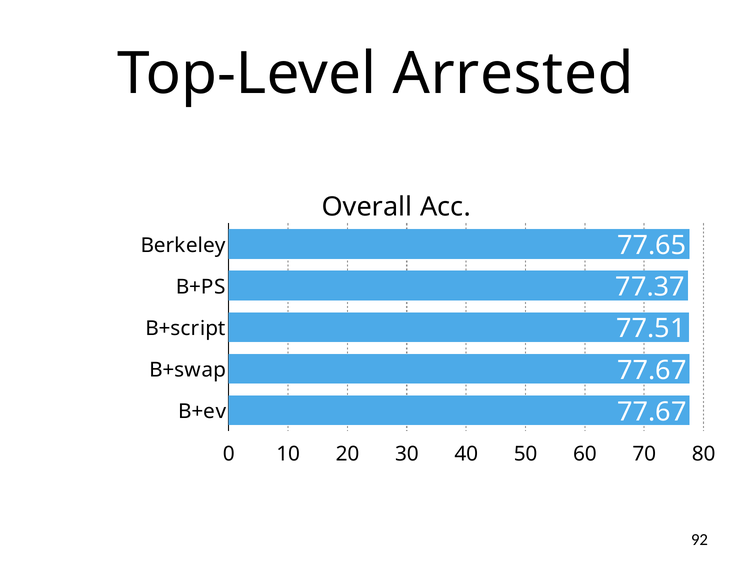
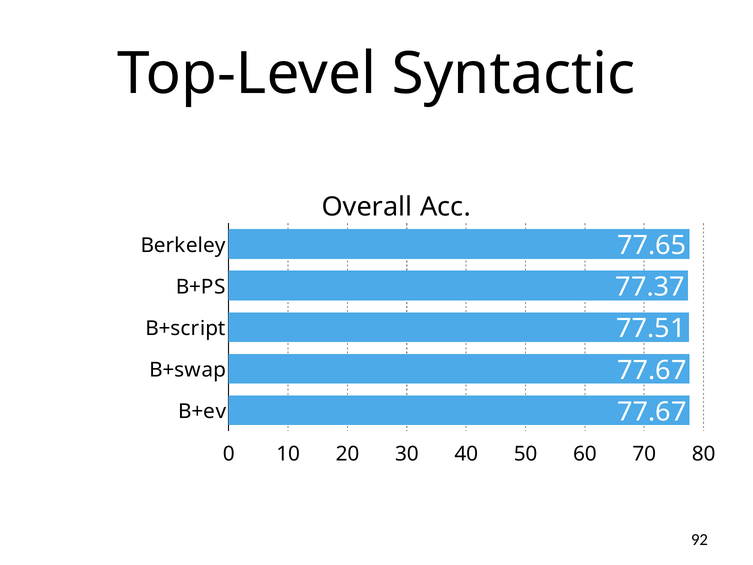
Arrested: Arrested -> Syntactic
